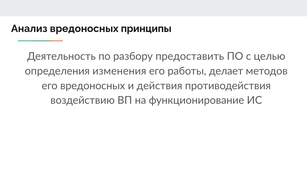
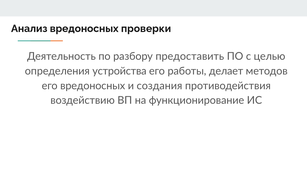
принципы: принципы -> проверки
изменения: изменения -> устройства
действия: действия -> создания
